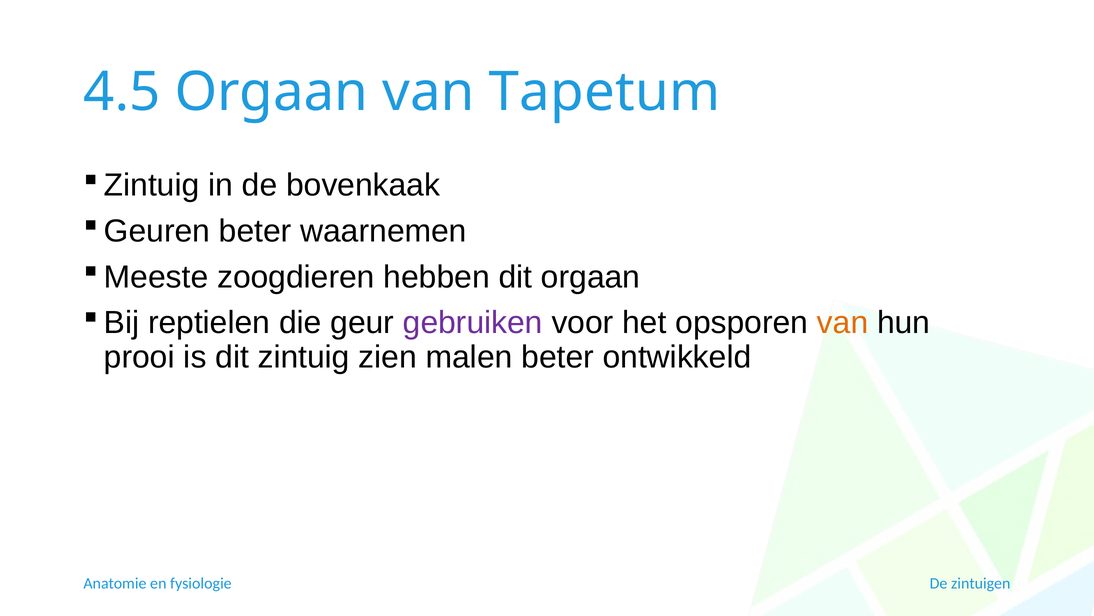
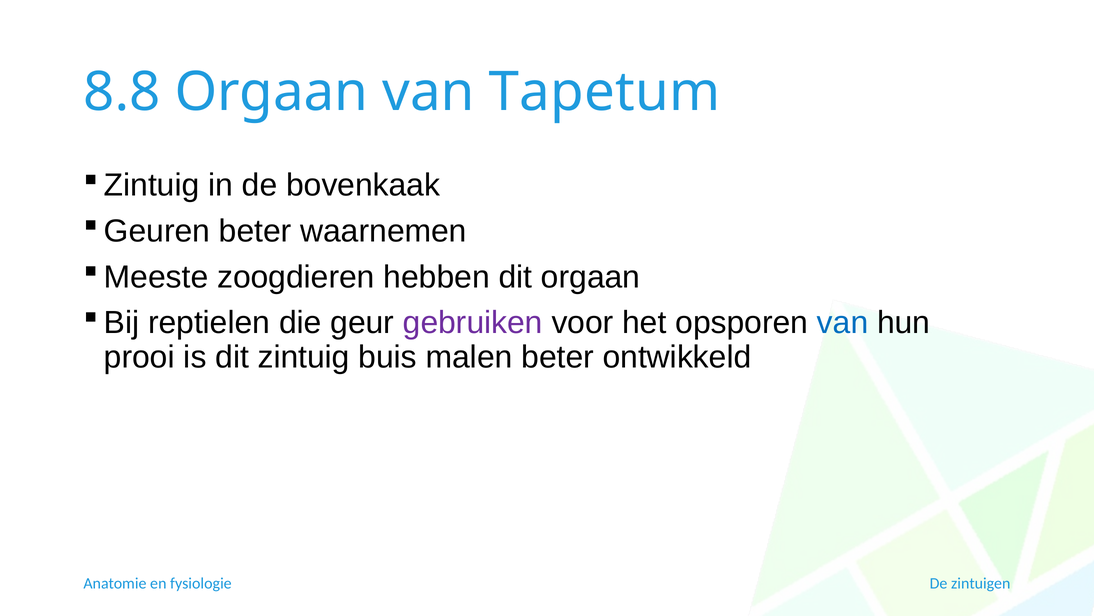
4.5: 4.5 -> 8.8
van at (843, 323) colour: orange -> blue
zien: zien -> buis
